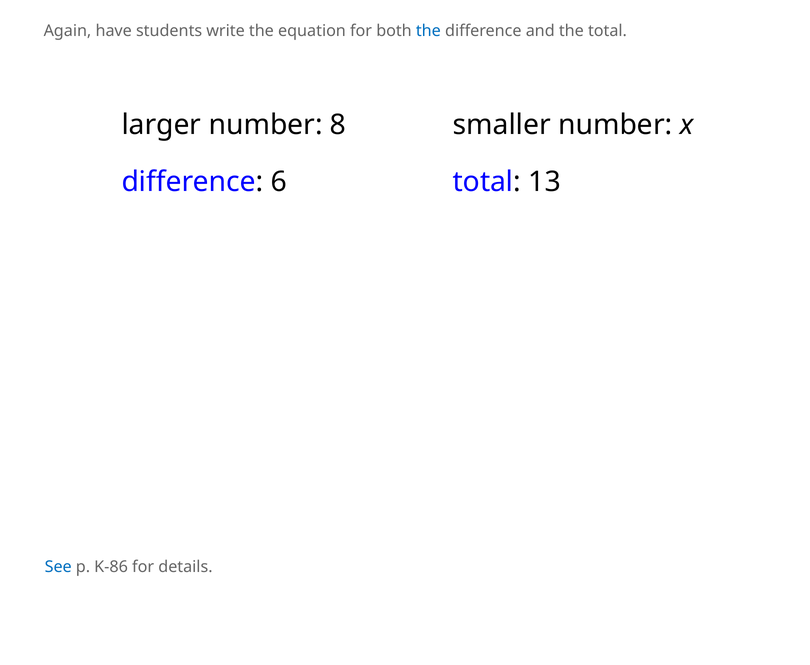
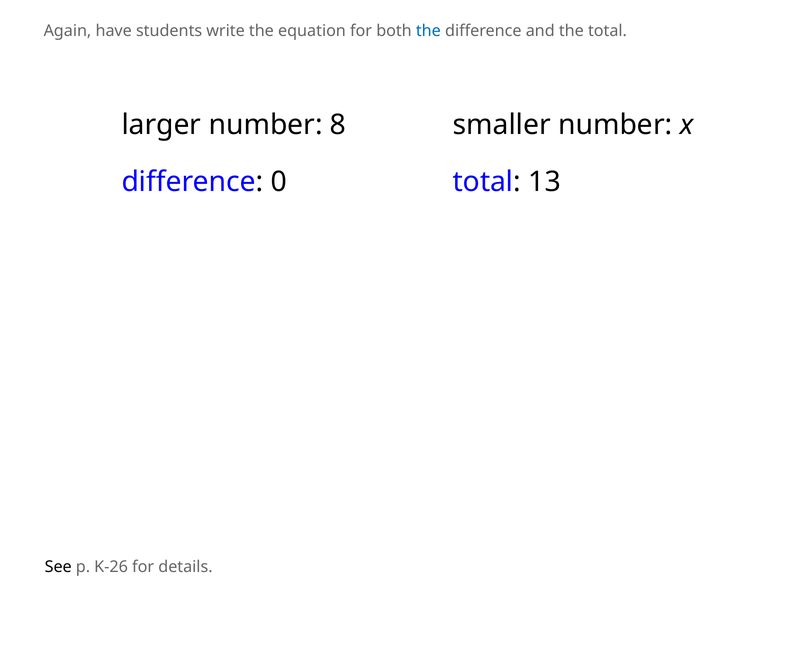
6: 6 -> 0
See colour: blue -> black
K-86: K-86 -> K-26
